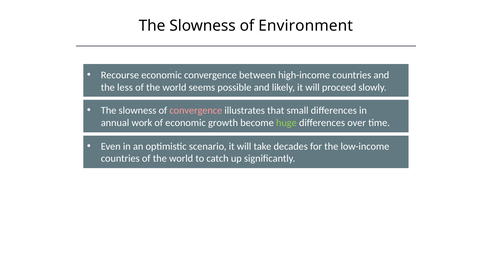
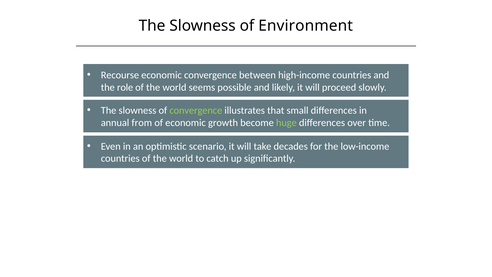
less: less -> role
convergence at (196, 110) colour: pink -> light green
work: work -> from
